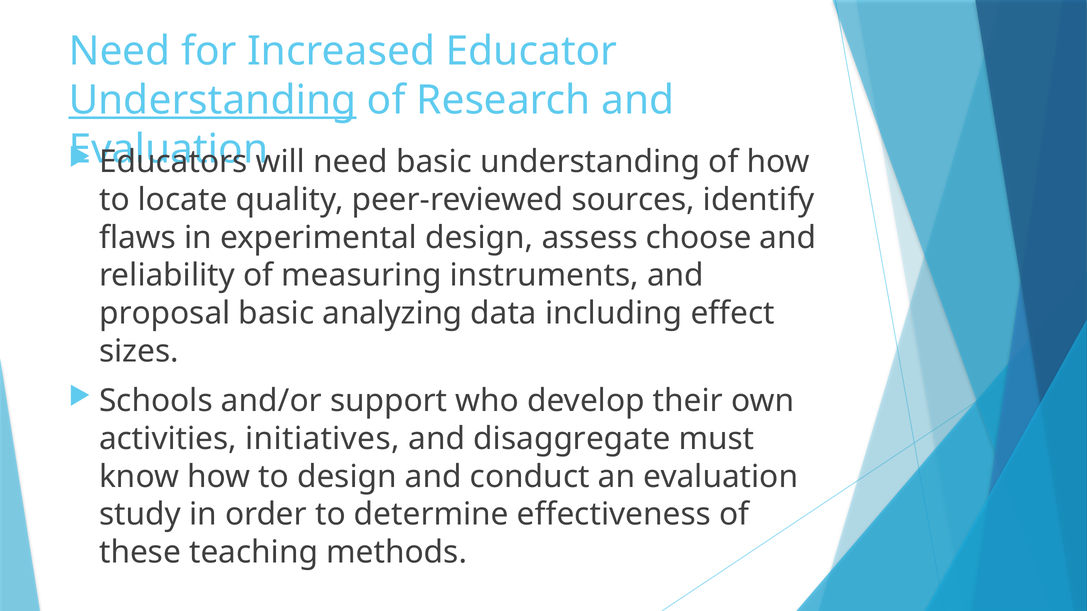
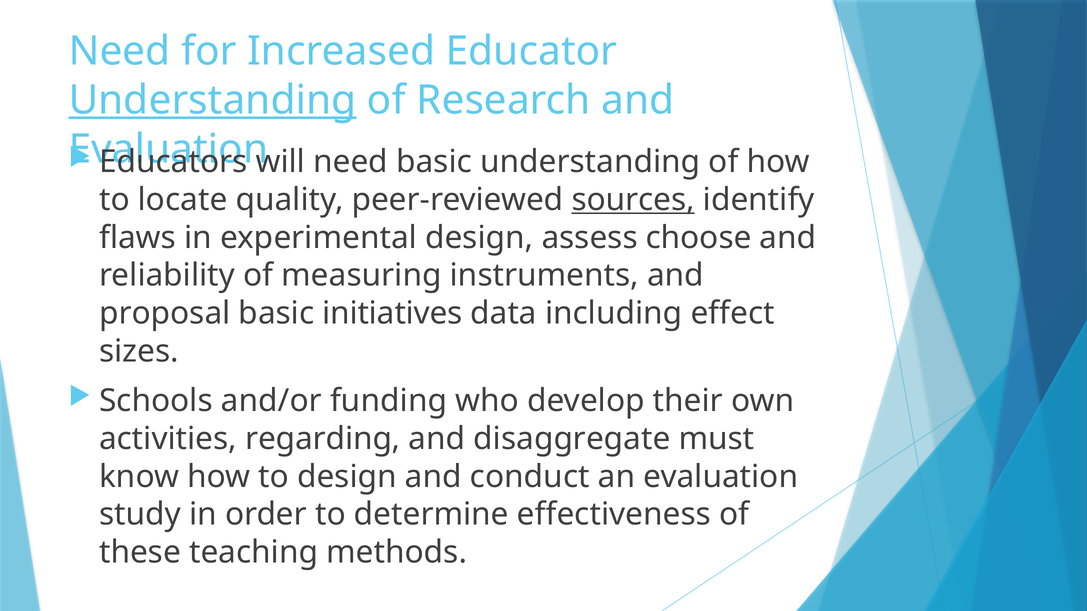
sources underline: none -> present
analyzing: analyzing -> initiatives
support: support -> funding
initiatives: initiatives -> regarding
